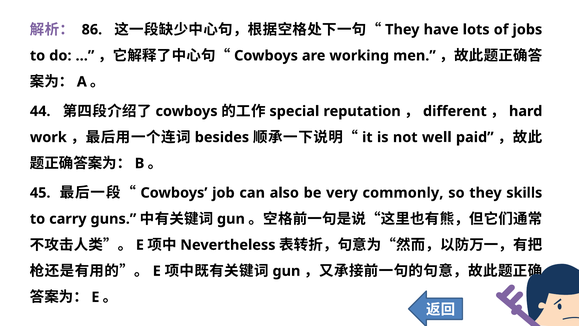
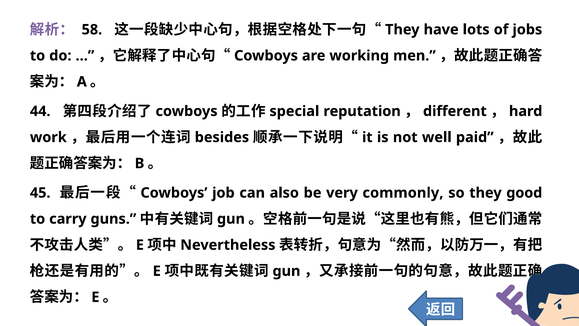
86: 86 -> 58
skills: skills -> good
